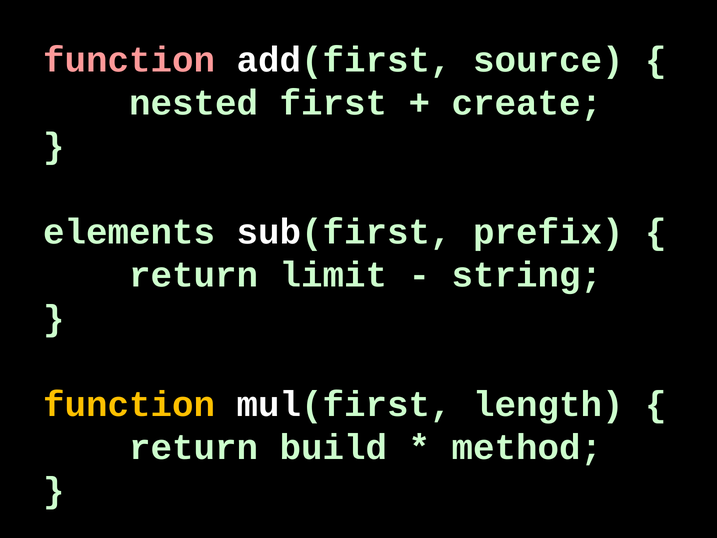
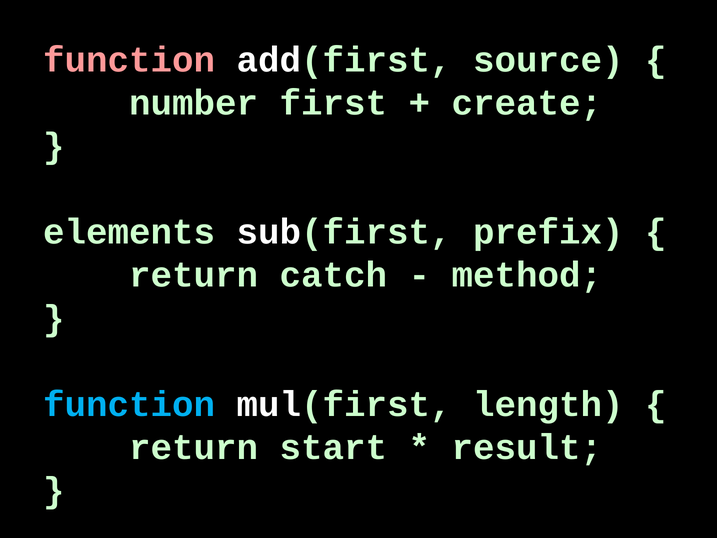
nested: nested -> number
limit: limit -> catch
string: string -> method
function at (129, 404) colour: yellow -> light blue
build: build -> start
method: method -> result
